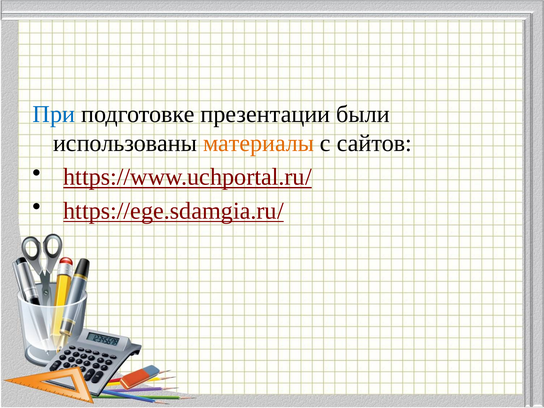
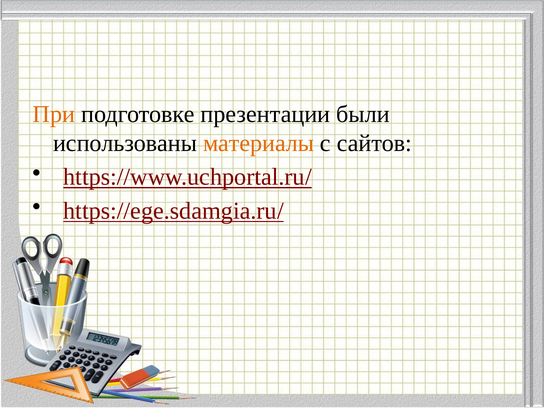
При colour: blue -> orange
